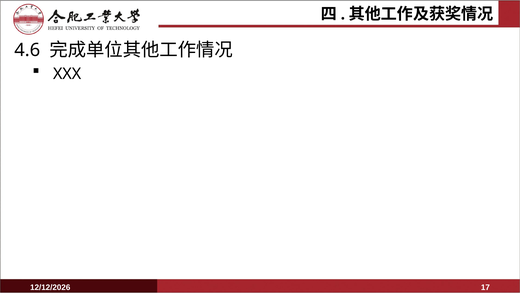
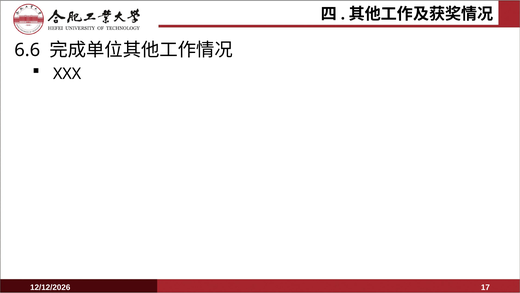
4.6: 4.6 -> 6.6
